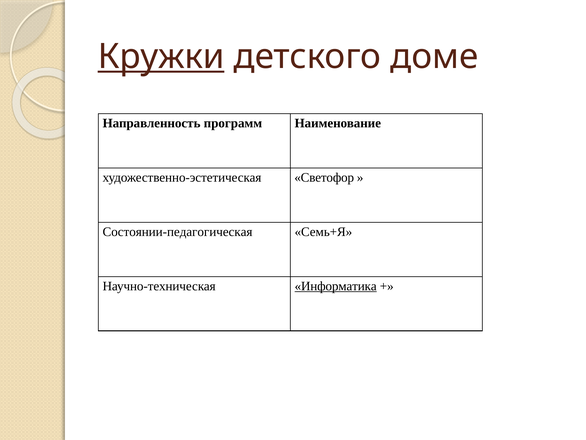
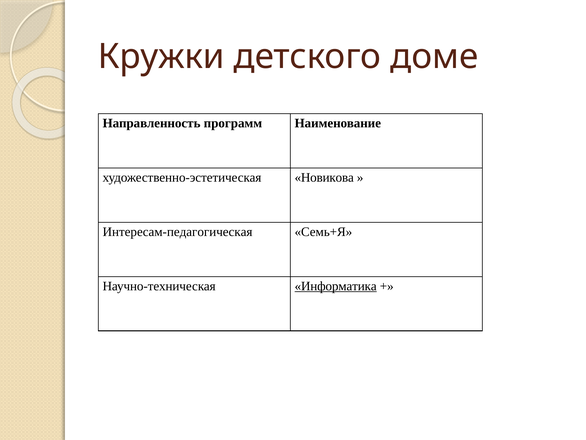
Кружки underline: present -> none
Светофор: Светофор -> Новикова
Состоянии-педагогическая: Состоянии-педагогическая -> Интересам-педагогическая
